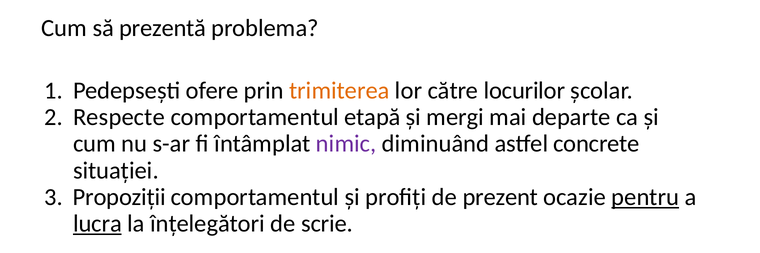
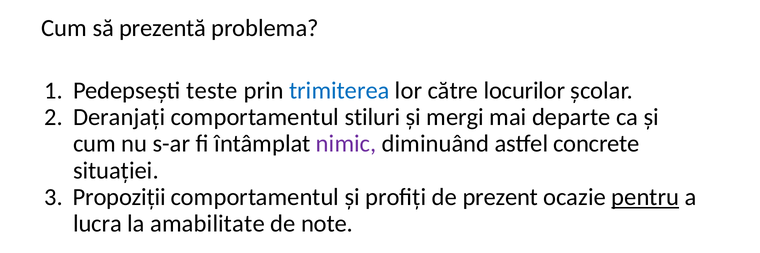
ofere: ofere -> teste
trimiterea colour: orange -> blue
Respecte: Respecte -> Deranjați
etapă: etapă -> stiluri
lucra underline: present -> none
înțelegători: înțelegători -> amabilitate
scrie: scrie -> note
